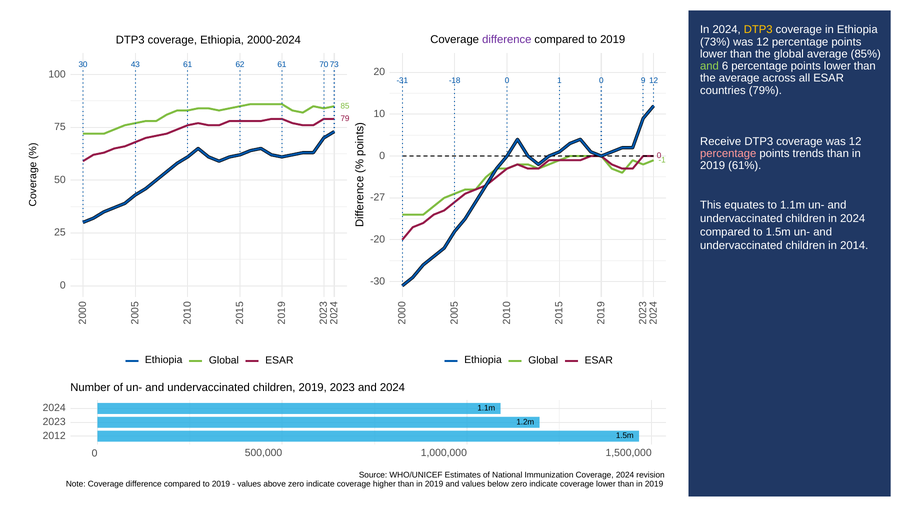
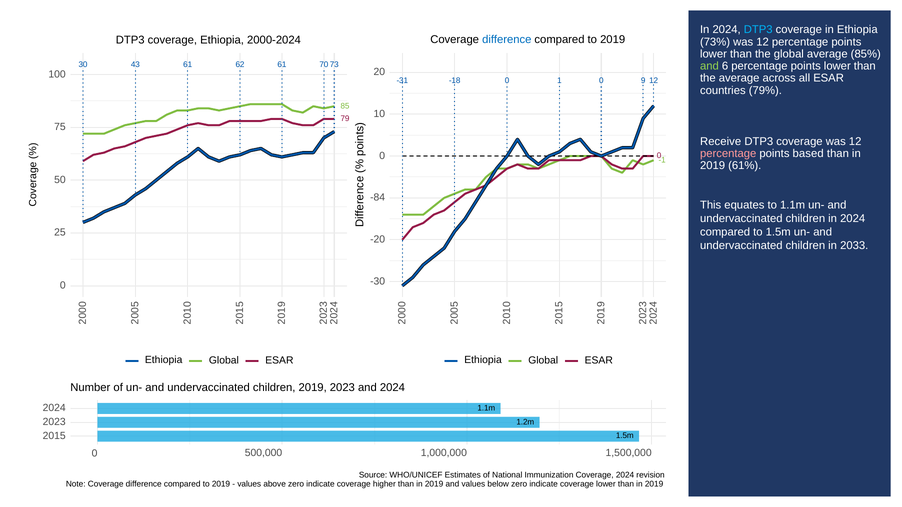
DTP3 at (758, 30) colour: yellow -> light blue
difference at (507, 40) colour: purple -> blue
trends: trends -> based
-27: -27 -> -84
2014: 2014 -> 2033
2012: 2012 -> 2015
